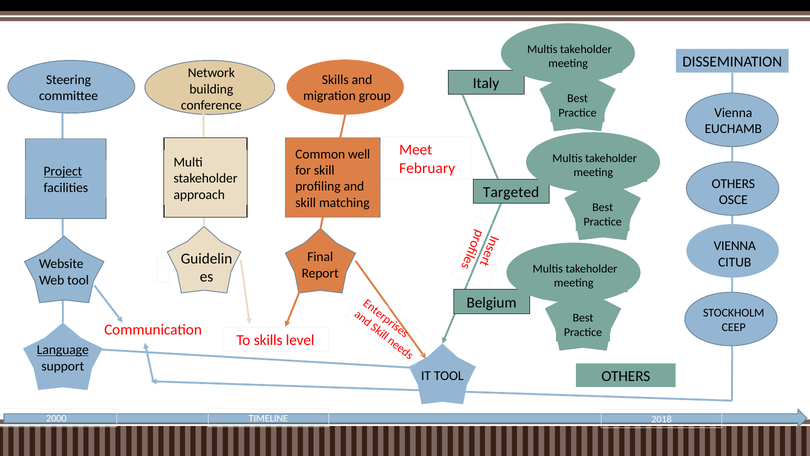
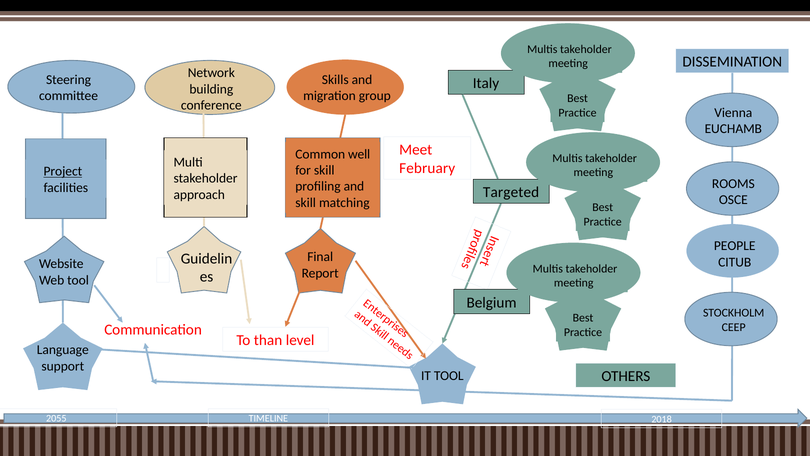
OTHERS at (733, 184): OTHERS -> ROOMS
VIENNA at (735, 246): VIENNA -> PEOPLE
To skills: skills -> than
Language underline: present -> none
2000: 2000 -> 2055
